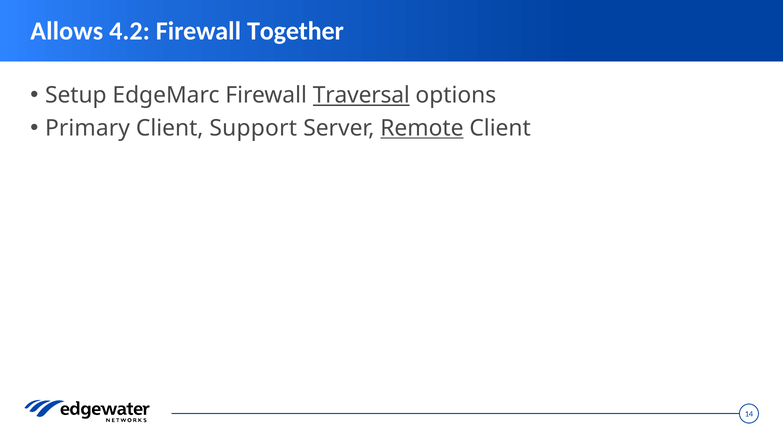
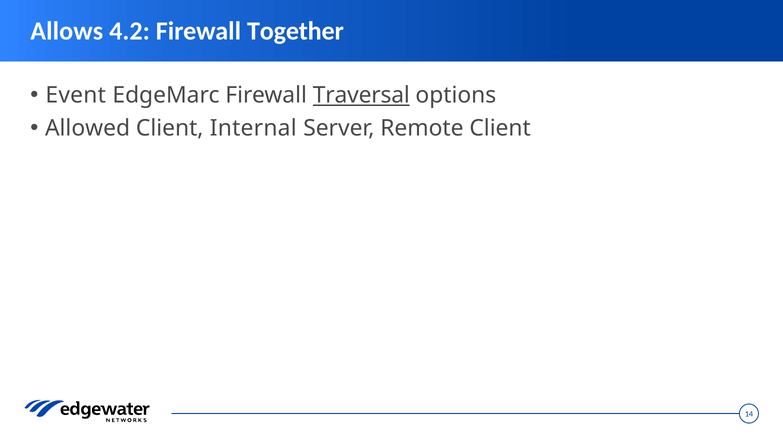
Setup: Setup -> Event
Primary: Primary -> Allowed
Support: Support -> Internal
Remote underline: present -> none
